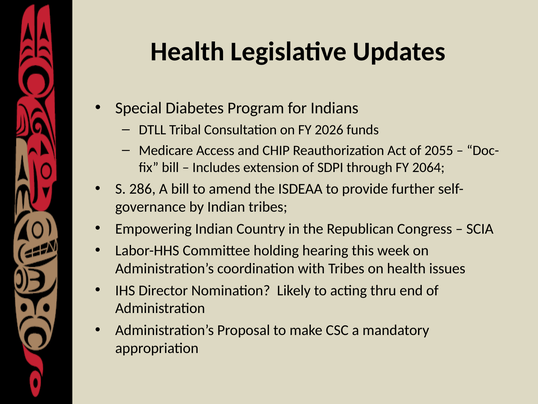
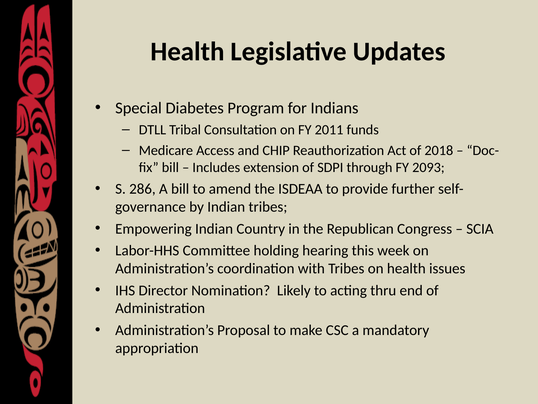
2026: 2026 -> 2011
2055: 2055 -> 2018
2064: 2064 -> 2093
